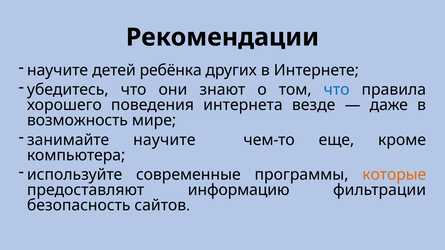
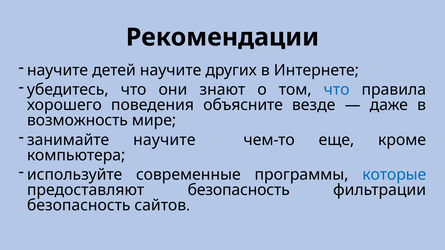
детей ребёнка: ребёнка -> научите
интернета: интернета -> объясните
которые colour: orange -> blue
предоставляют информацию: информацию -> безопасность
